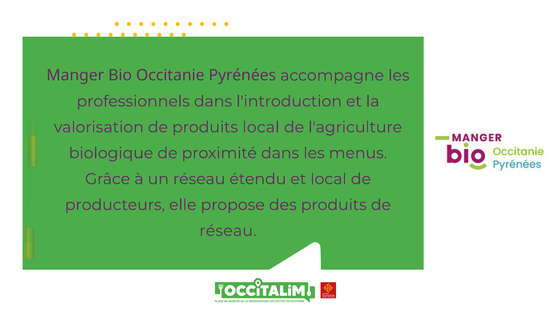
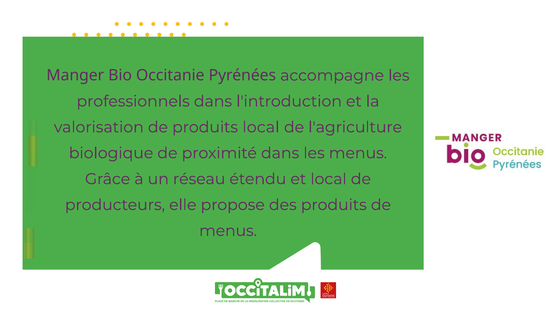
réseau at (228, 231): réseau -> menus
